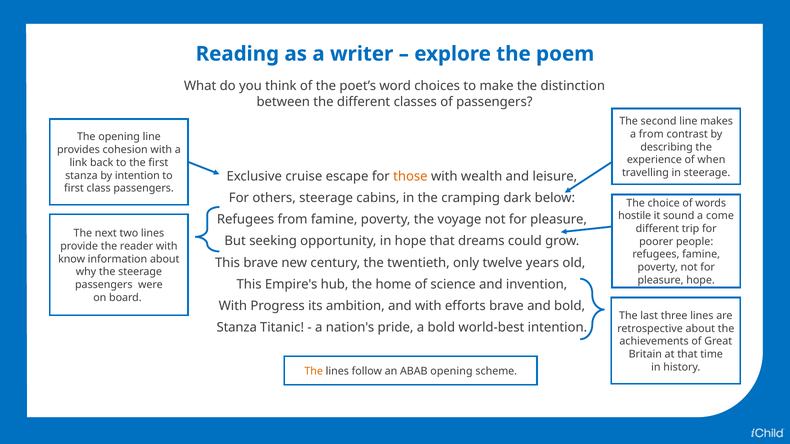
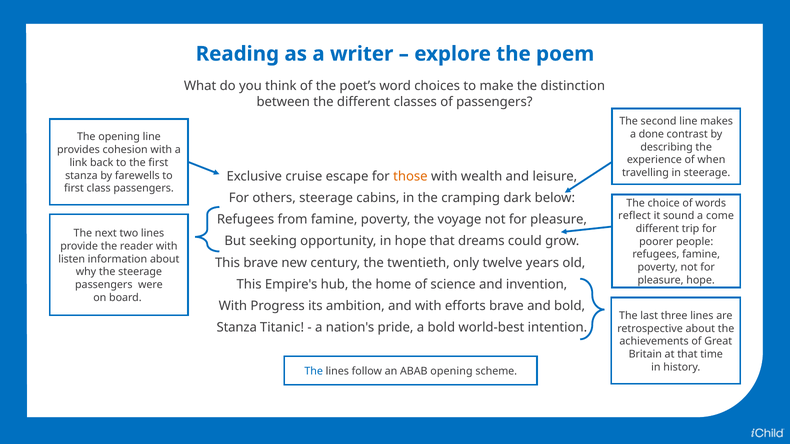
a from: from -> done
by intention: intention -> farewells
hostile: hostile -> reflect
know: know -> listen
The at (314, 372) colour: orange -> blue
